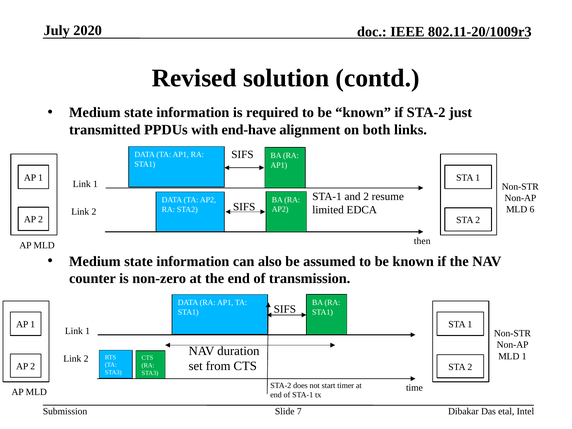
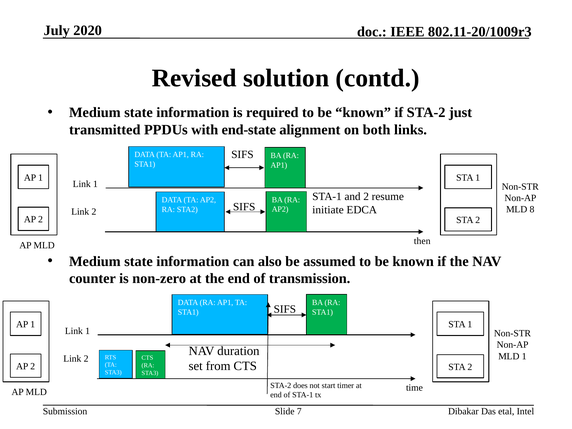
end-have: end-have -> end-state
limited: limited -> initiate
6: 6 -> 8
